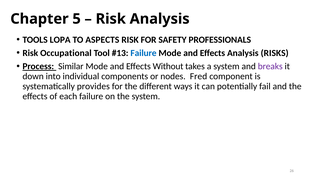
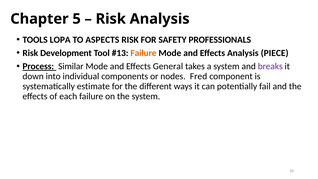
Occupational: Occupational -> Development
Failure at (144, 53) colour: blue -> orange
RISKS: RISKS -> PIECE
Without: Without -> General
provides: provides -> estimate
